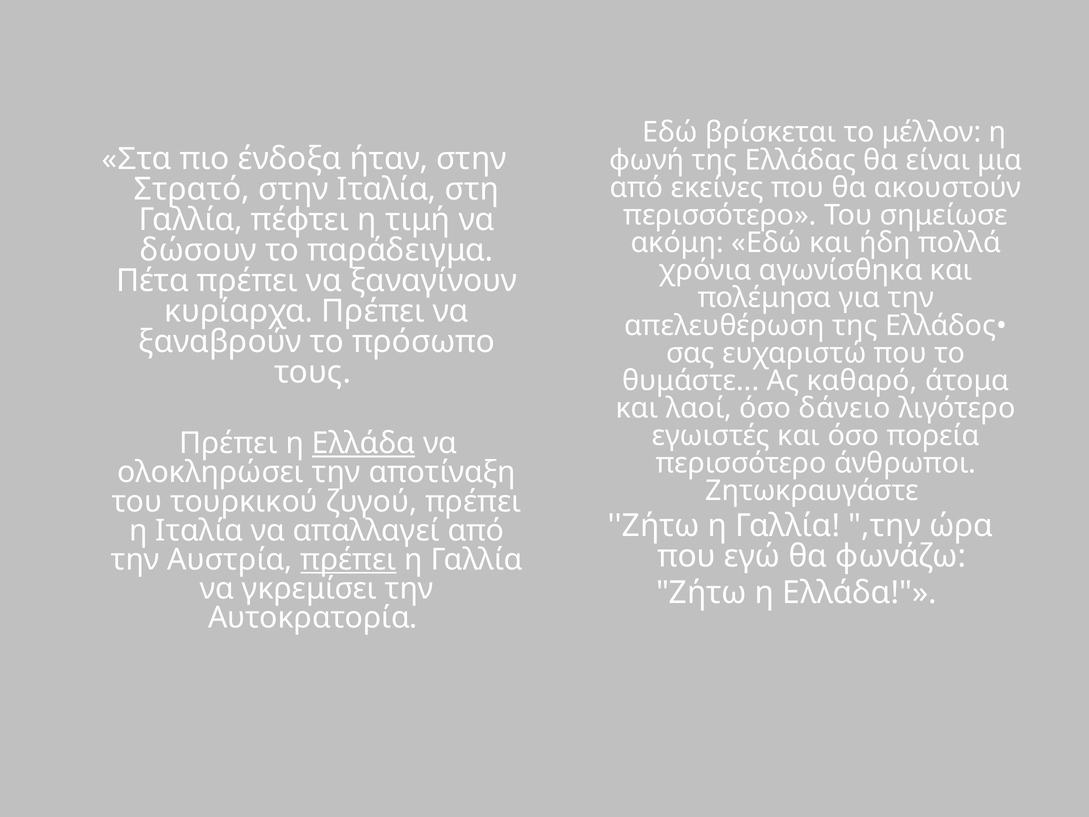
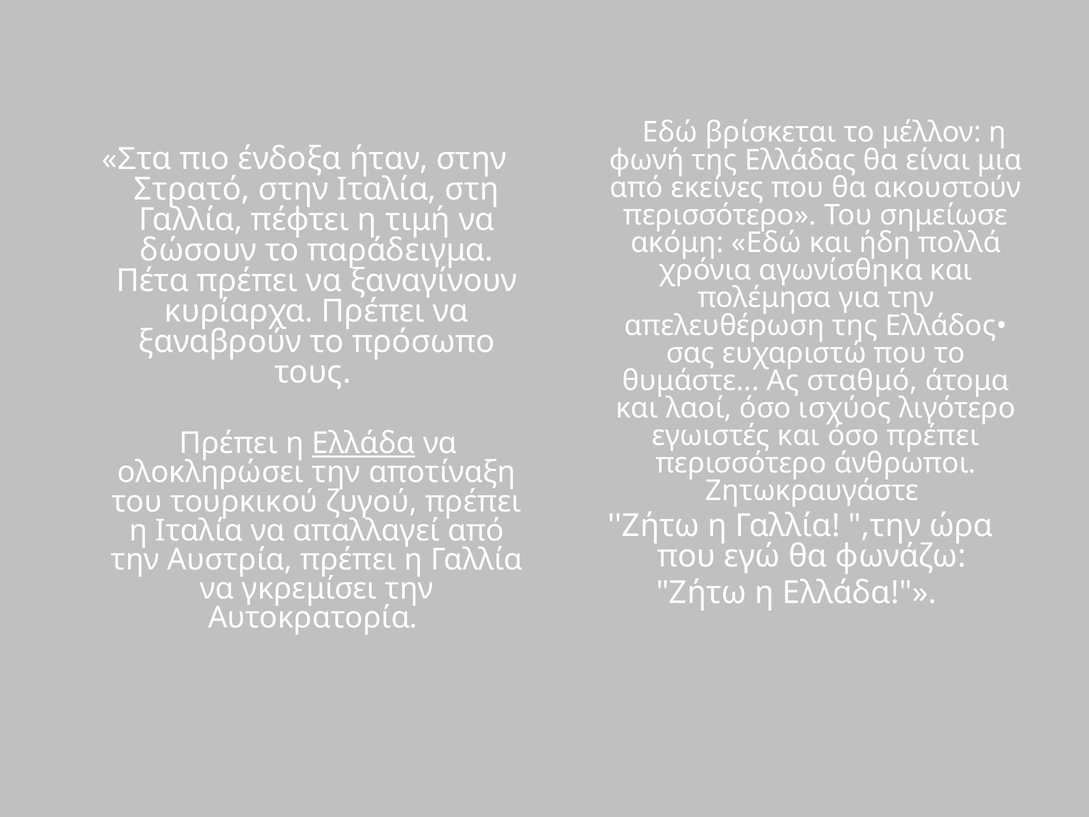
καθαρό: καθαρό -> σταθμό
δάνειο: δάνειο -> ισχύος
όσο πορεία: πορεία -> πρέπει
πρέπει at (348, 560) underline: present -> none
